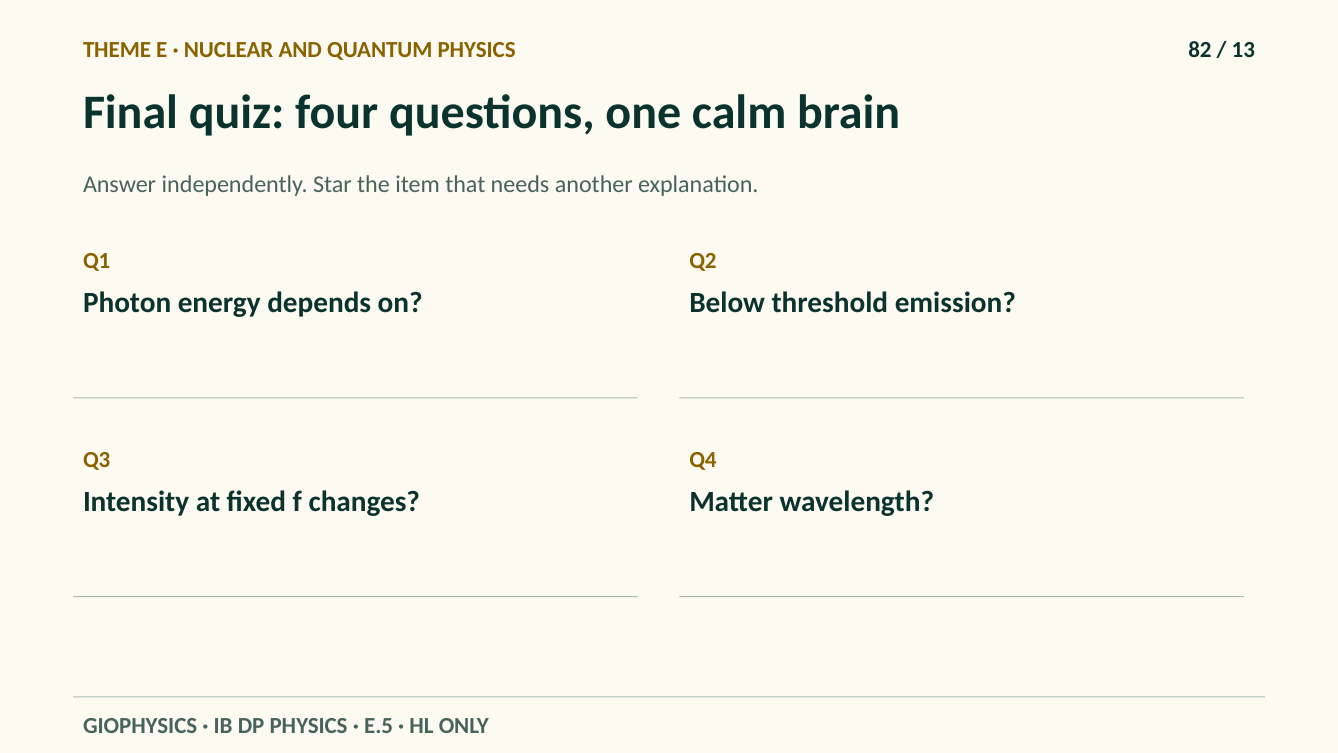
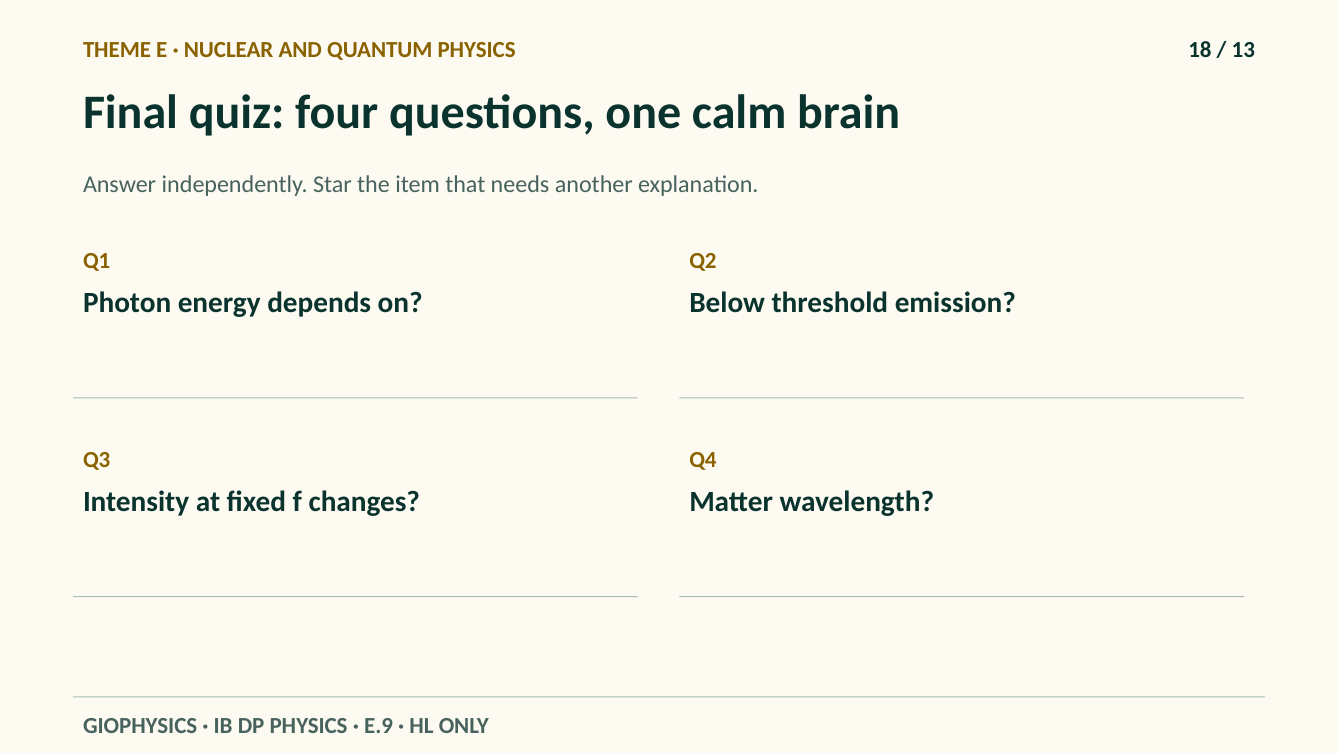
82: 82 -> 18
E.5: E.5 -> E.9
